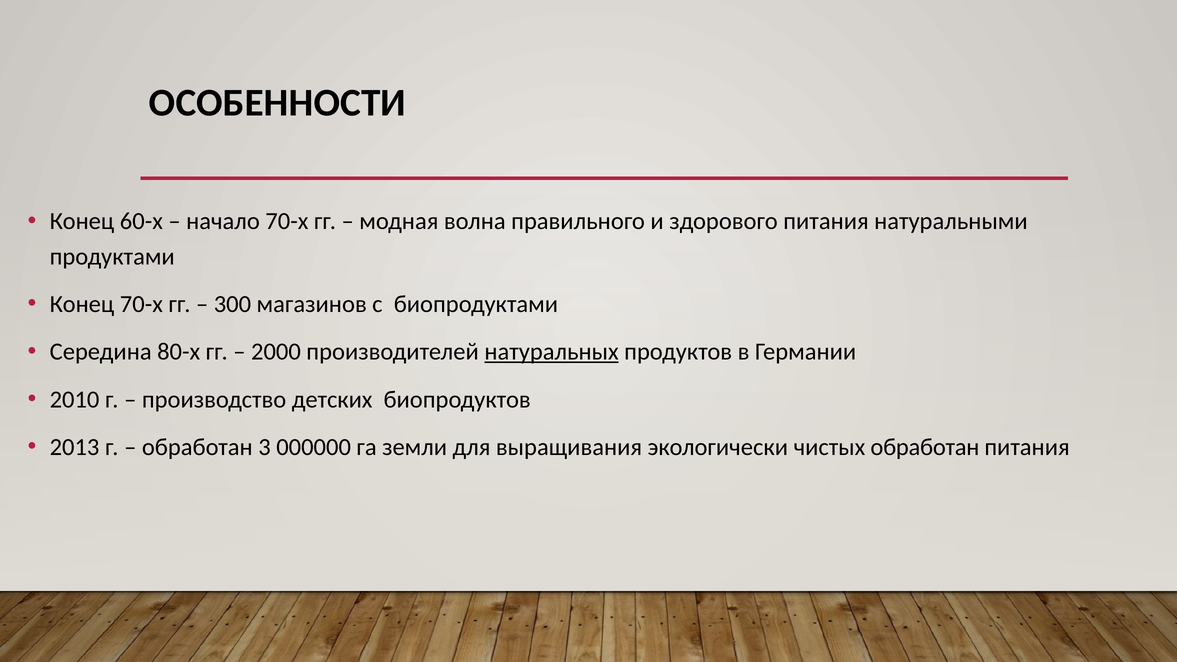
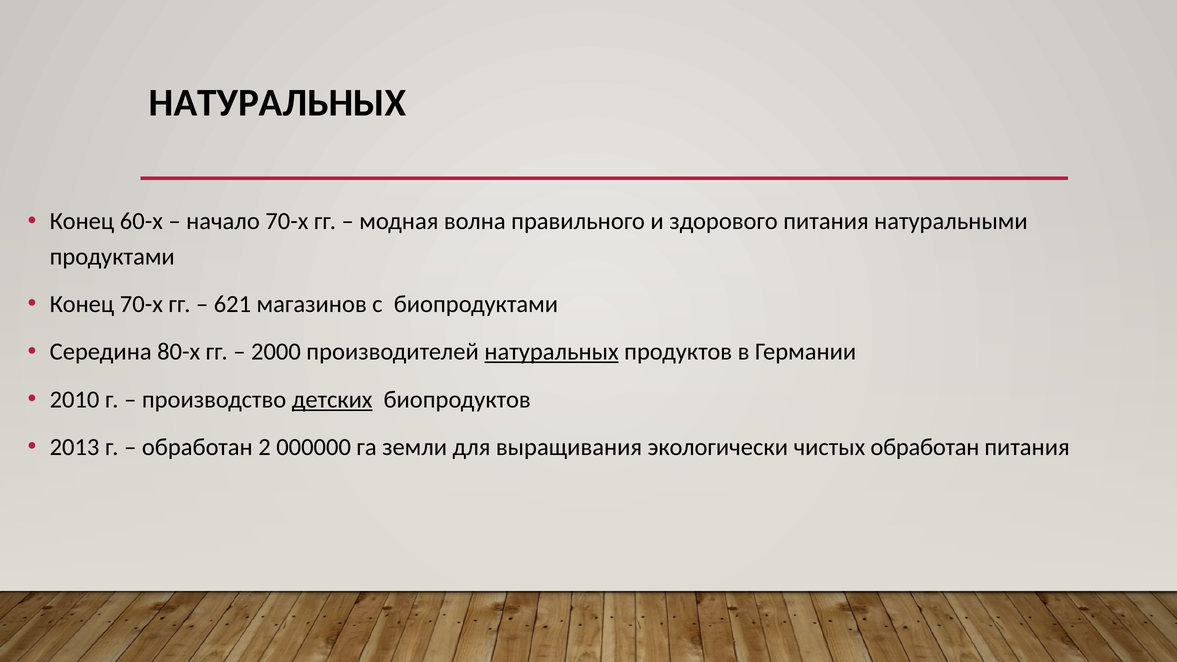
ОСОБЕННОСТИ at (277, 103): ОСОБЕННОСТИ -> НАТУРАЛЬНЫХ
300: 300 -> 621
детских underline: none -> present
3: 3 -> 2
